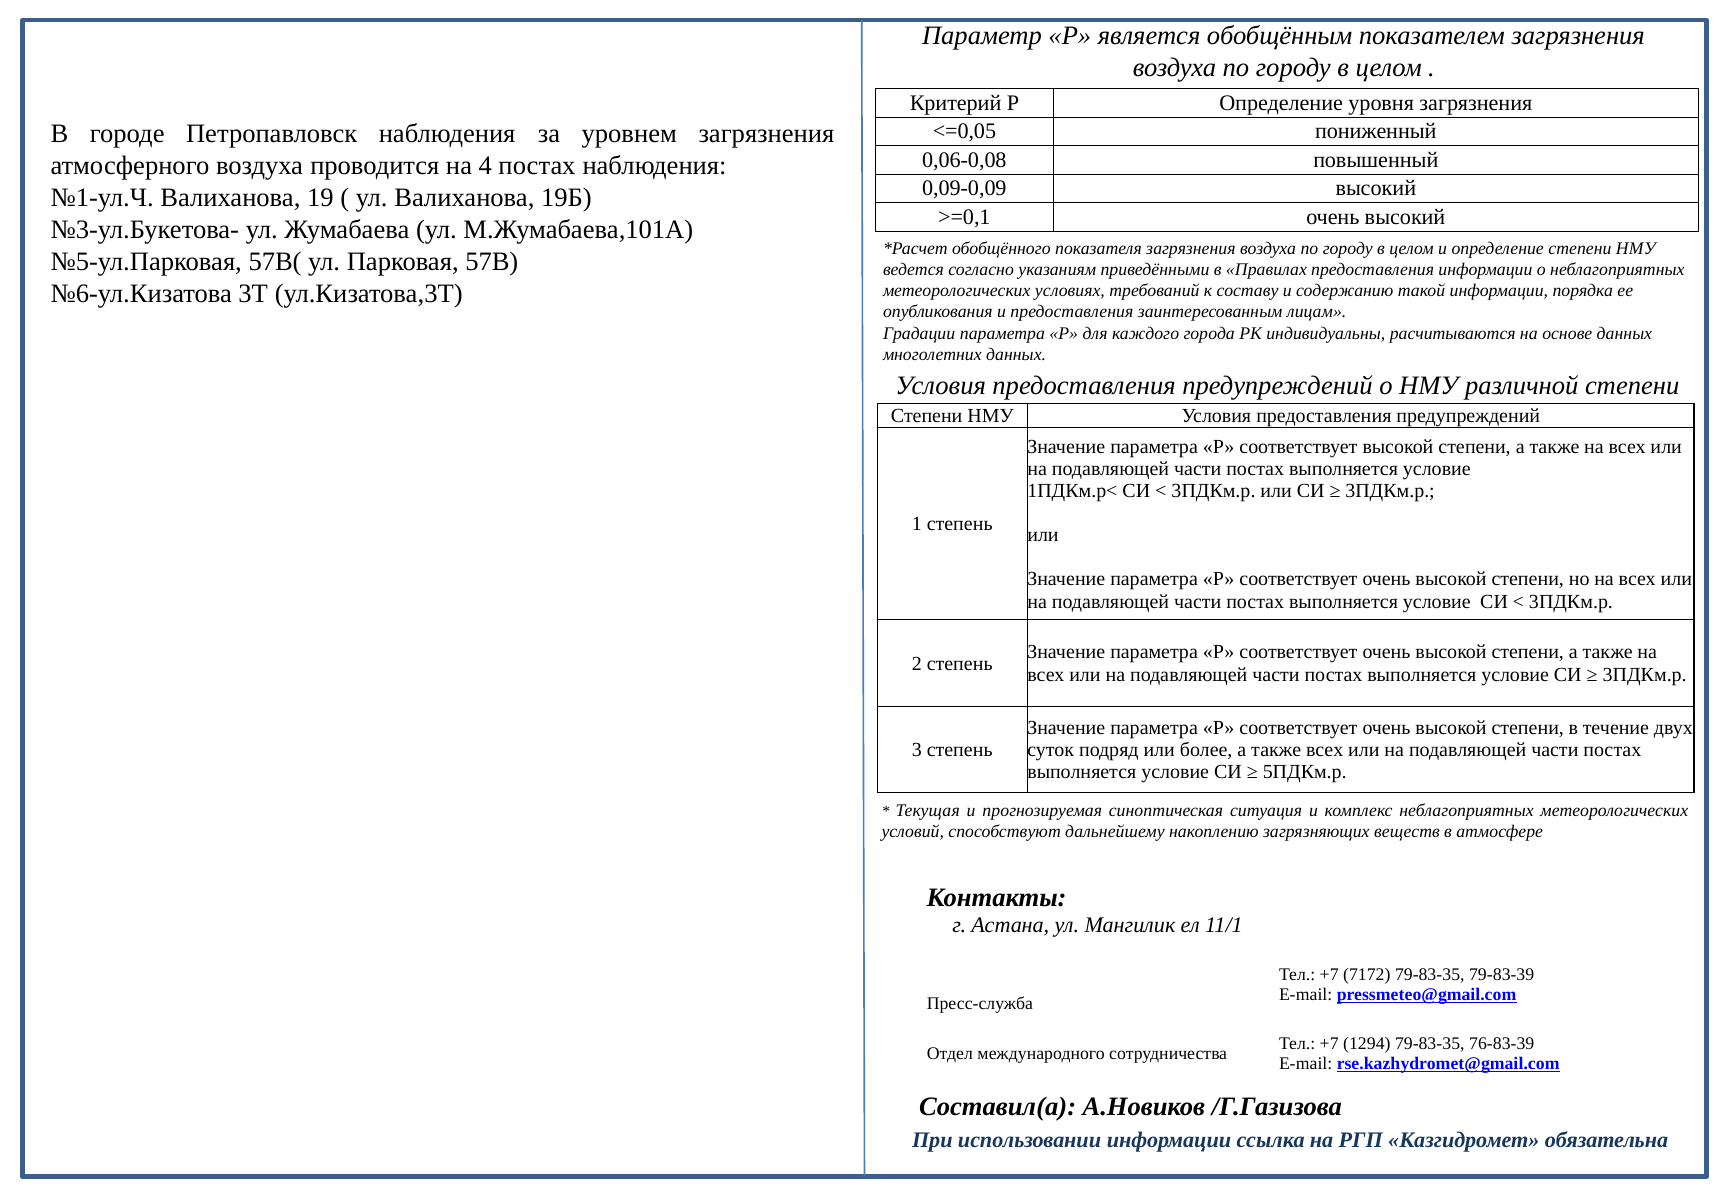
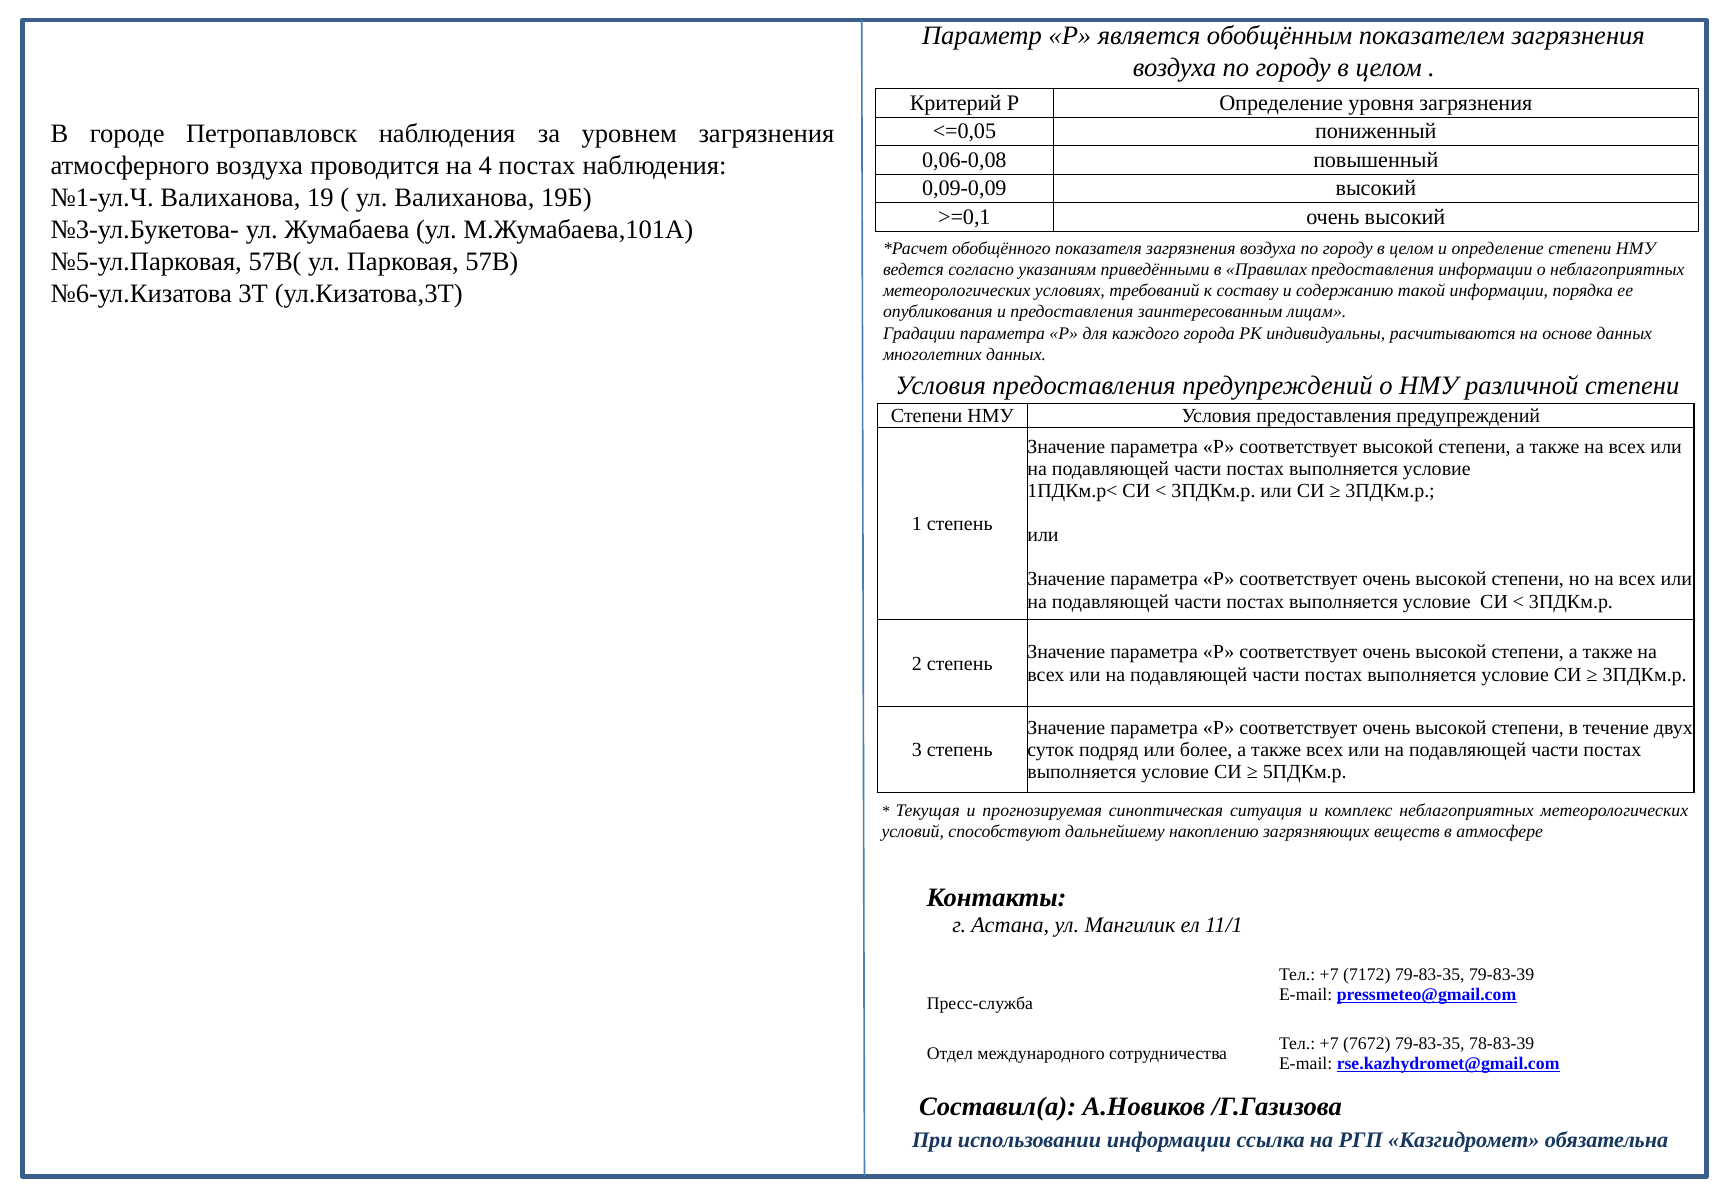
1294: 1294 -> 7672
76-83-39: 76-83-39 -> 78-83-39
